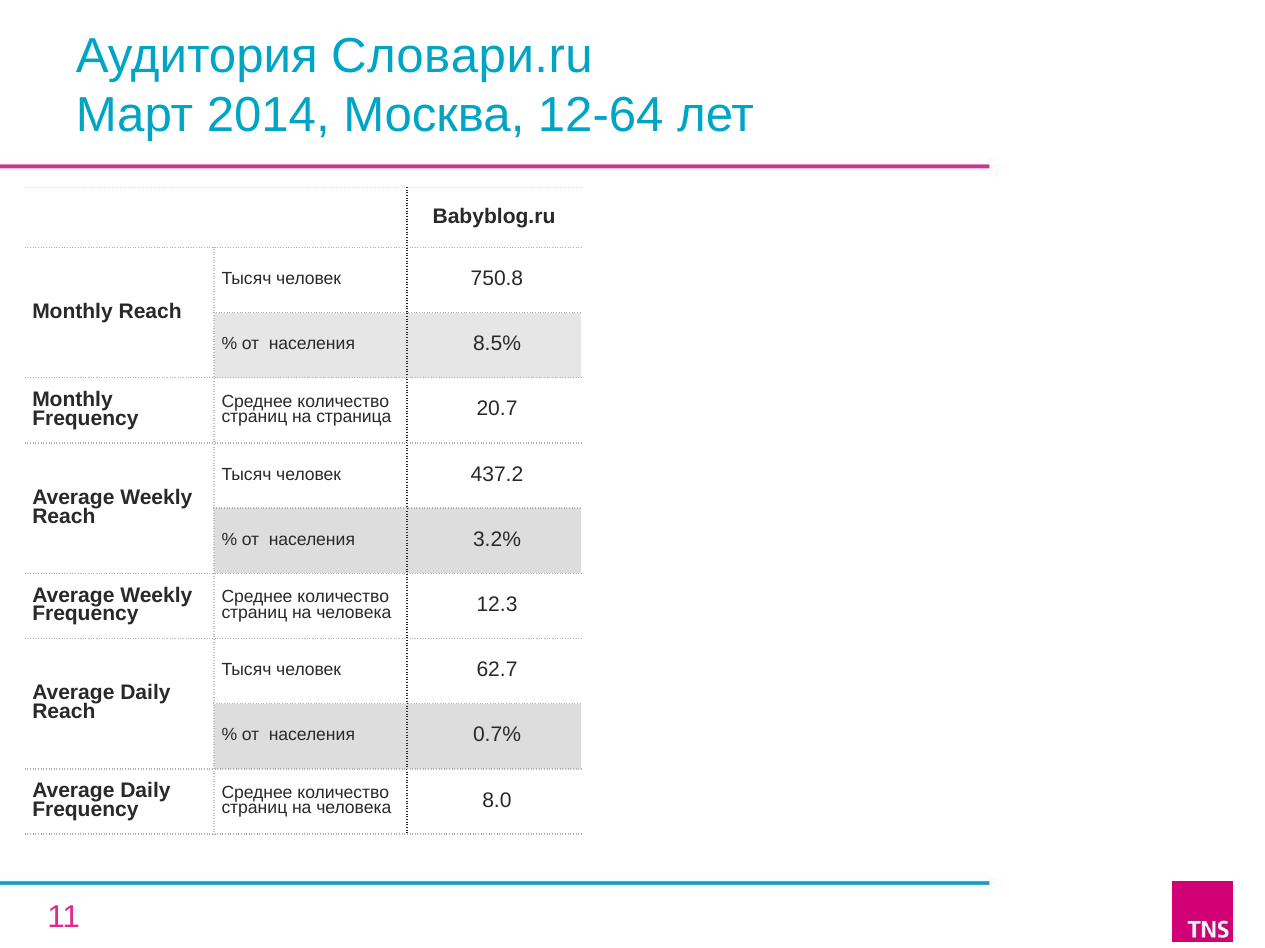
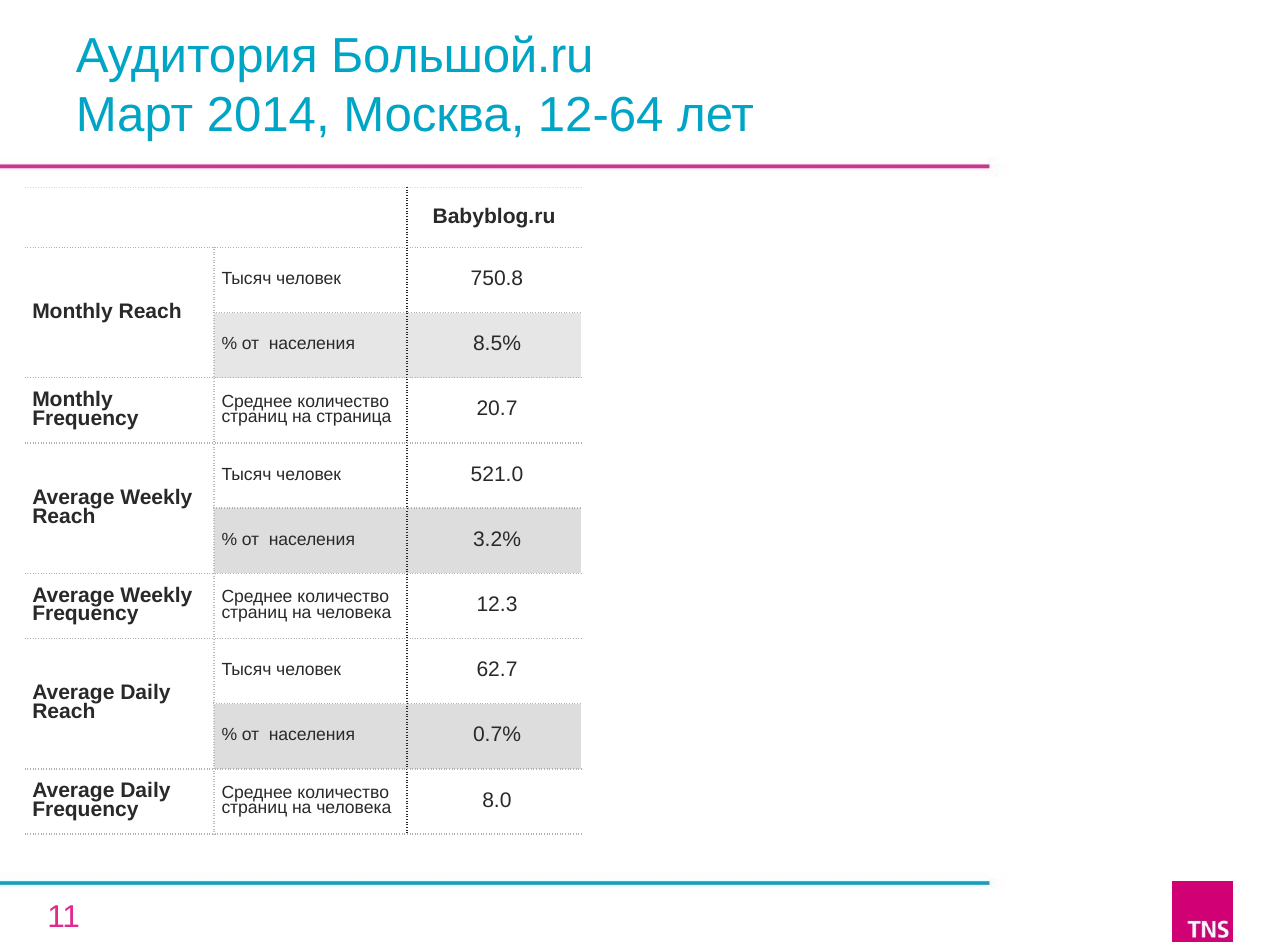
Словари.ru: Словари.ru -> Большой.ru
437.2: 437.2 -> 521.0
